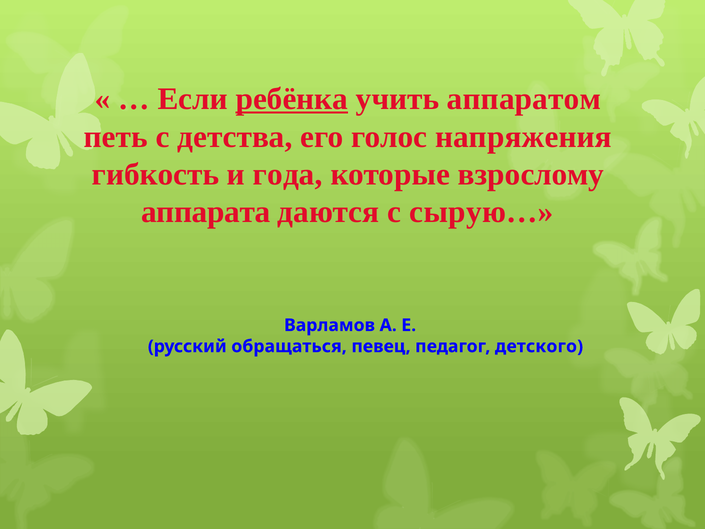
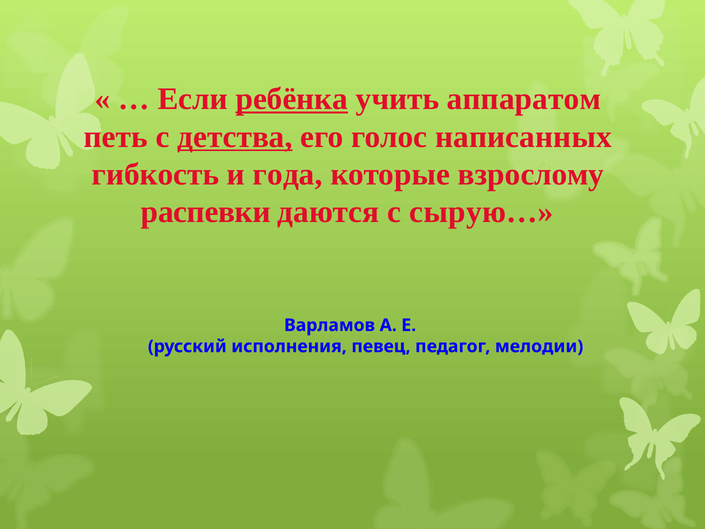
детства underline: none -> present
напряжения: напряжения -> написанных
аппарата: аппарата -> распевки
обращаться: обращаться -> исполнения
детского: детского -> мелодии
